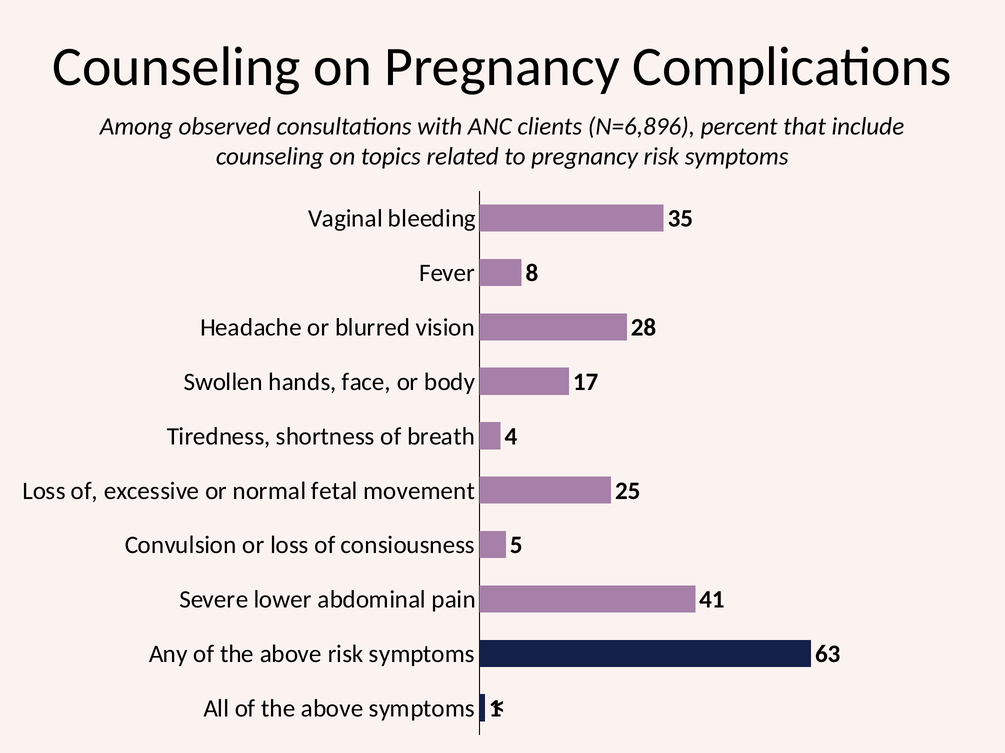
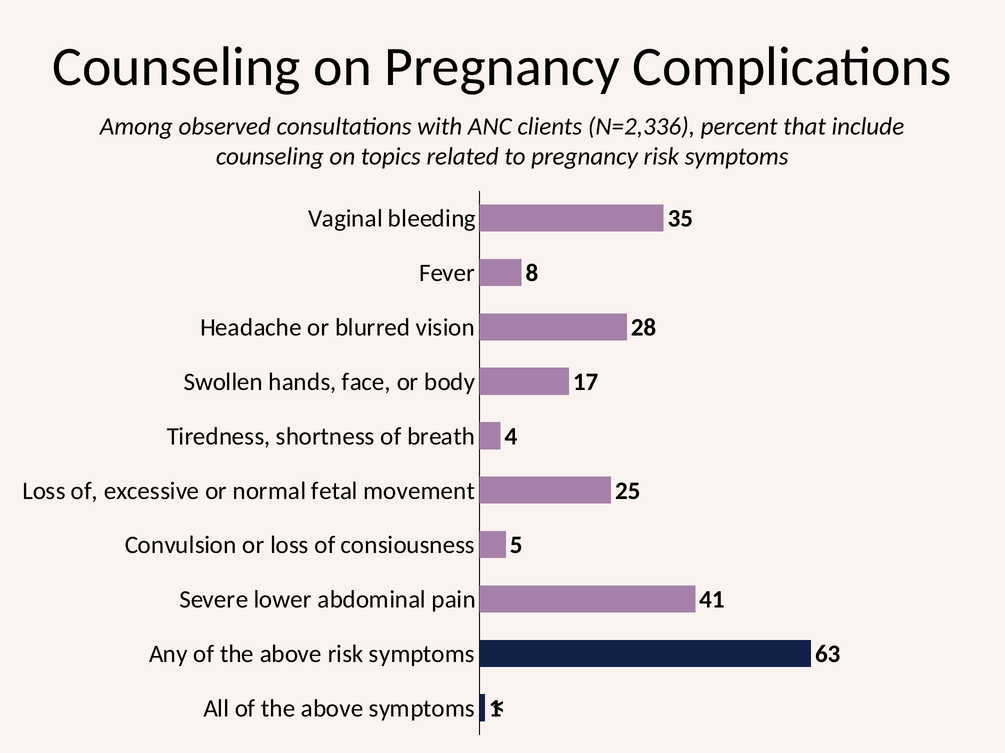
N=6,896: N=6,896 -> N=2,336
